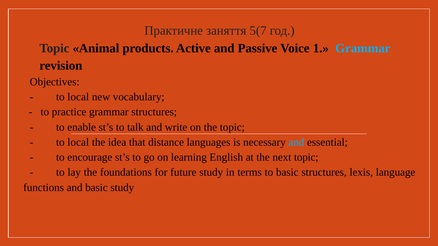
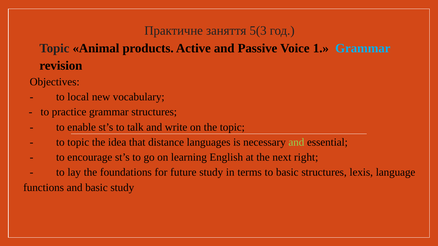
5(7: 5(7 -> 5(3
local at (78, 142): local -> topic
and at (296, 142) colour: light blue -> light green
next topic: topic -> right
